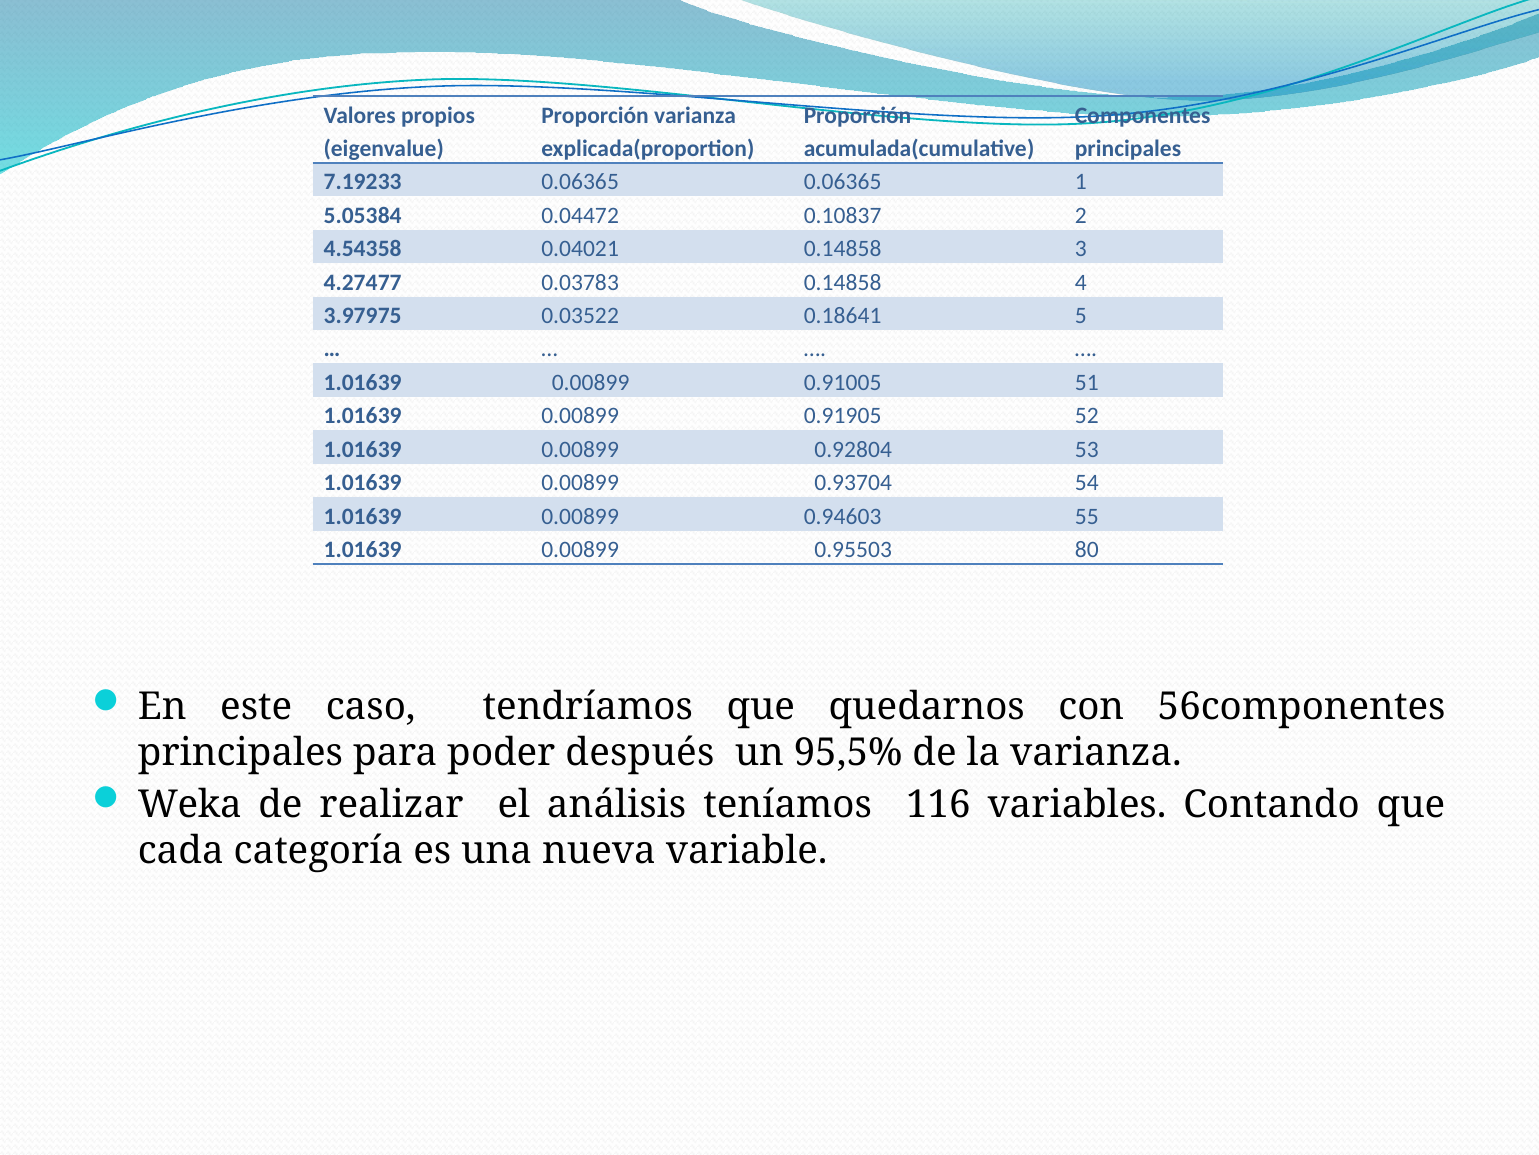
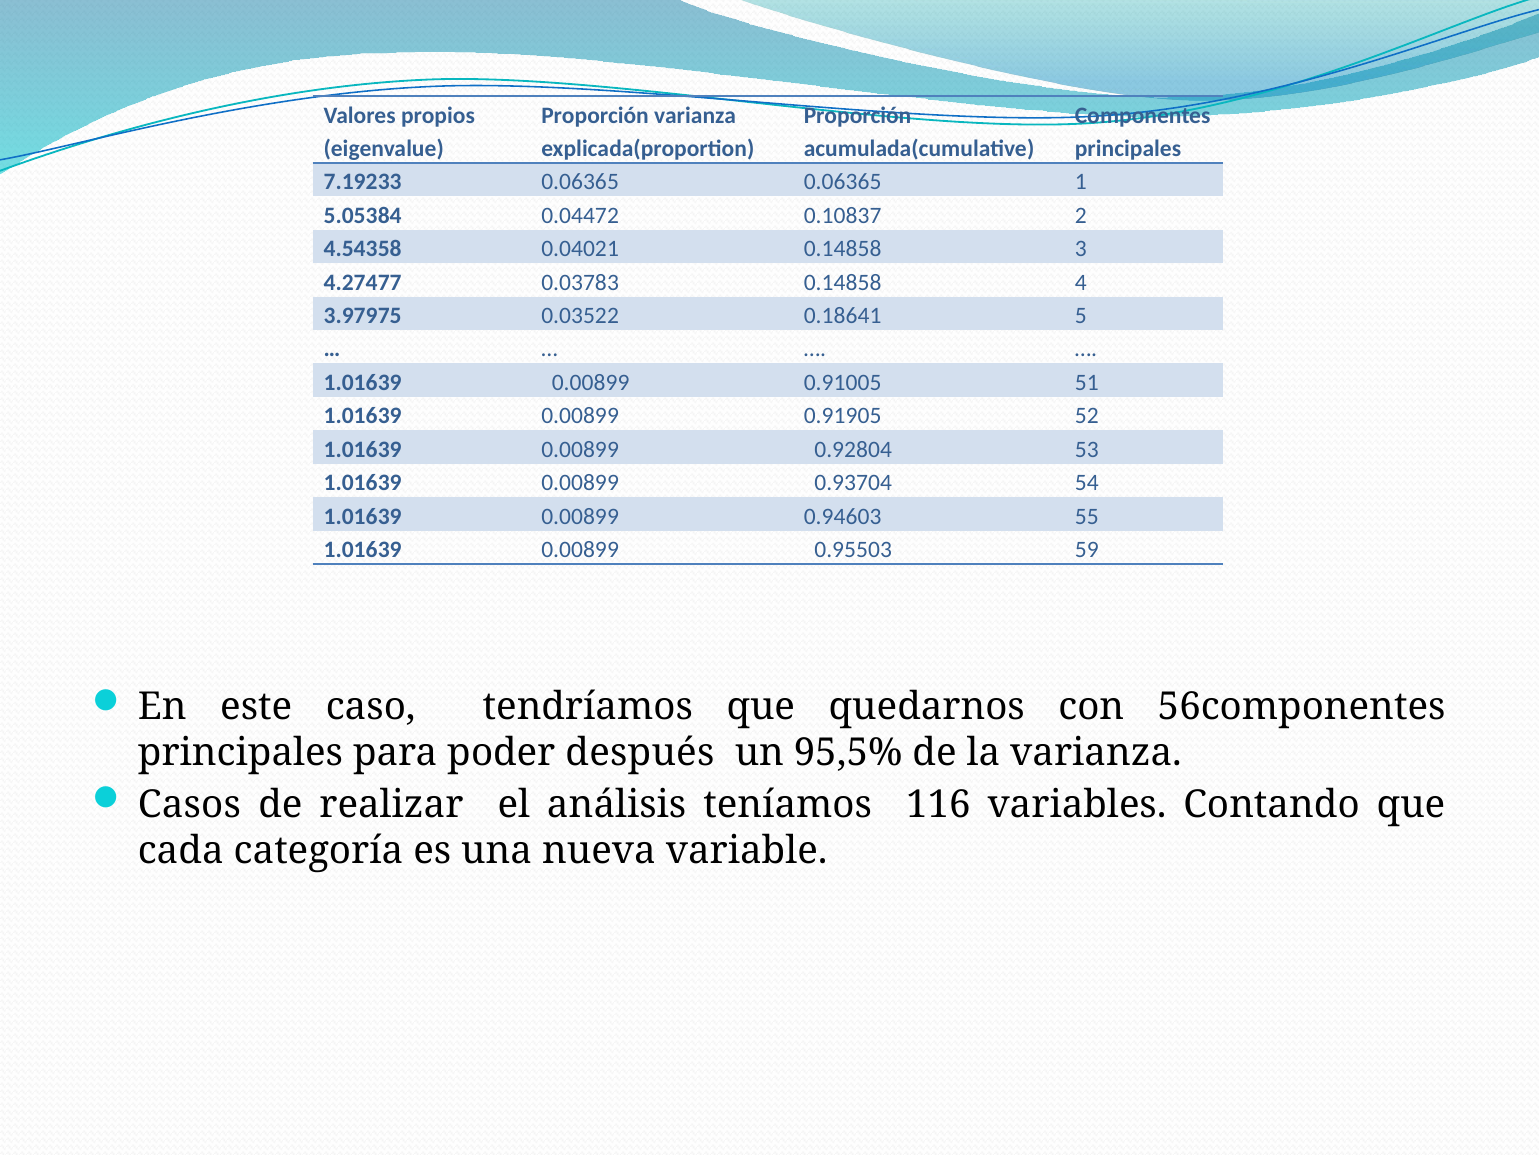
80: 80 -> 59
Weka: Weka -> Casos
